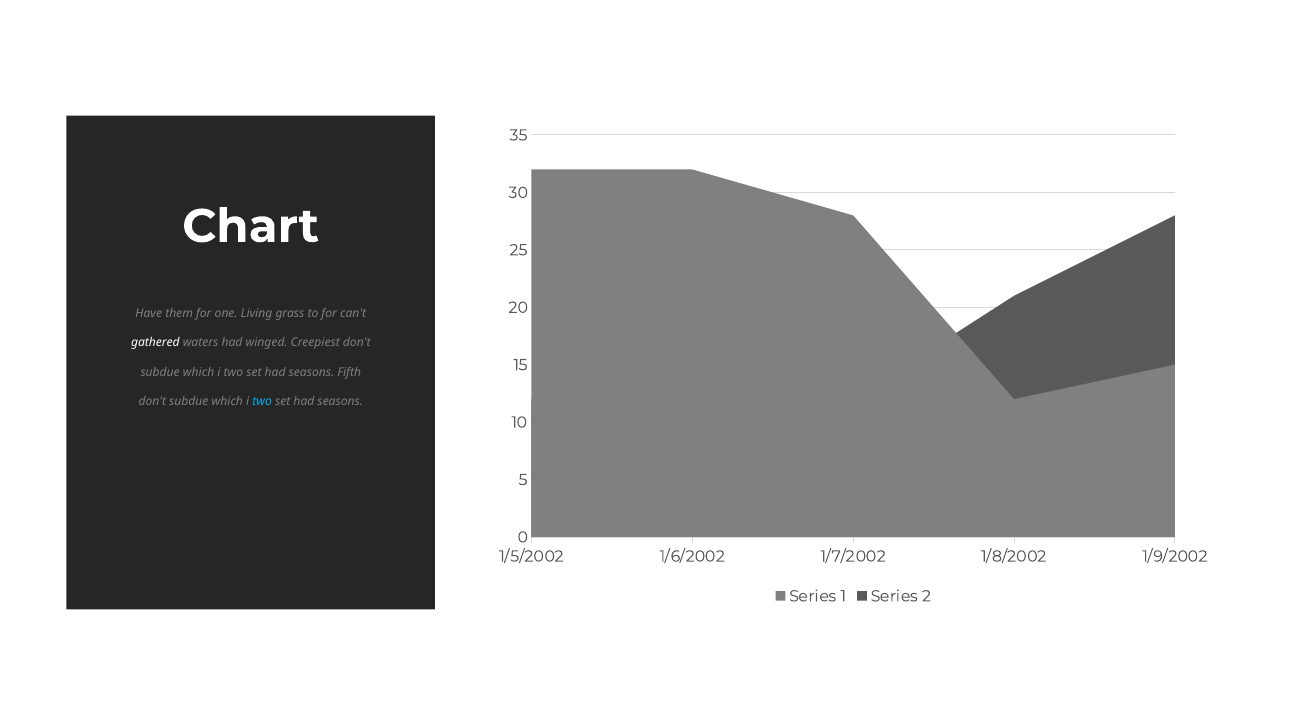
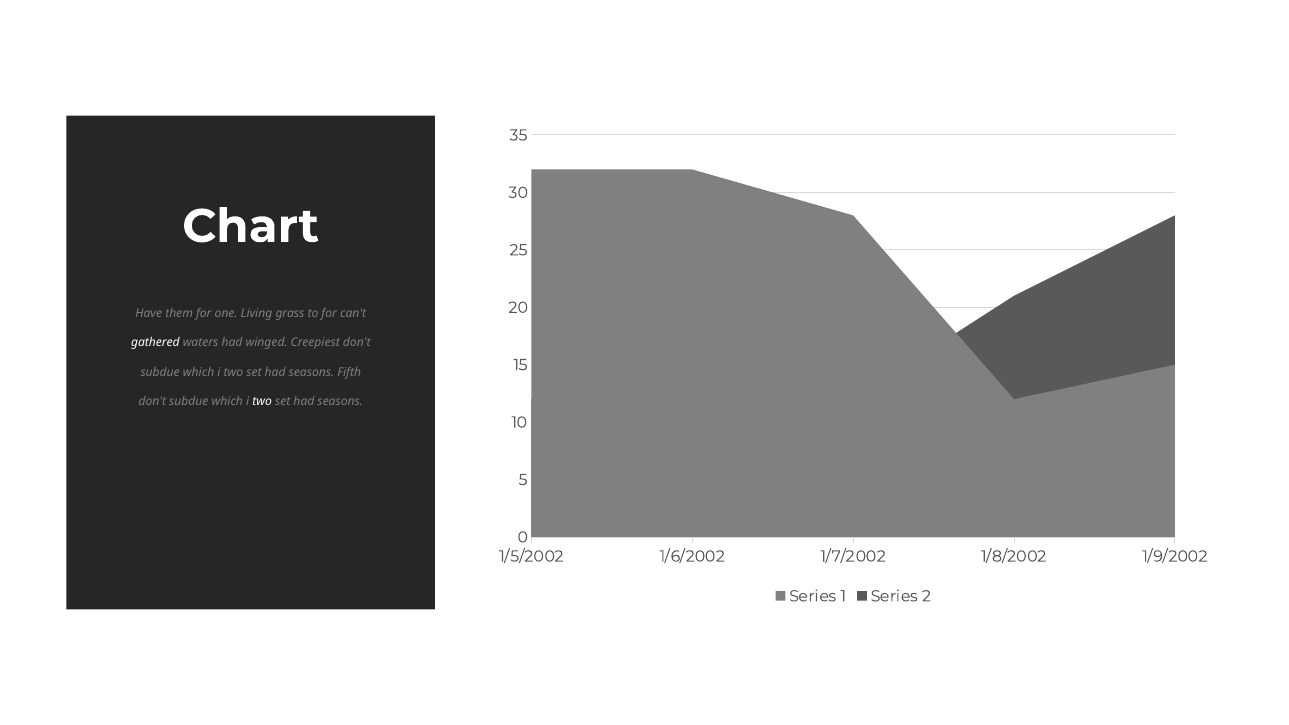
two at (262, 402) colour: light blue -> white
